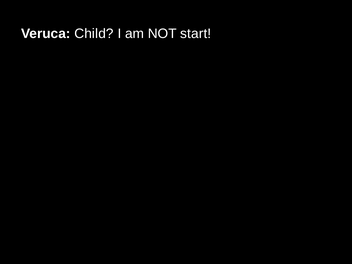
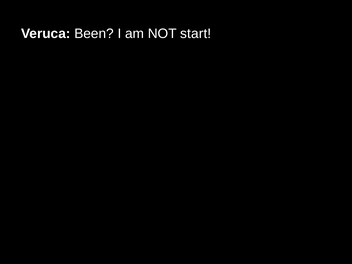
Child: Child -> Been
